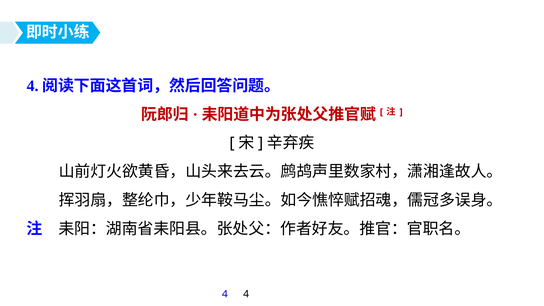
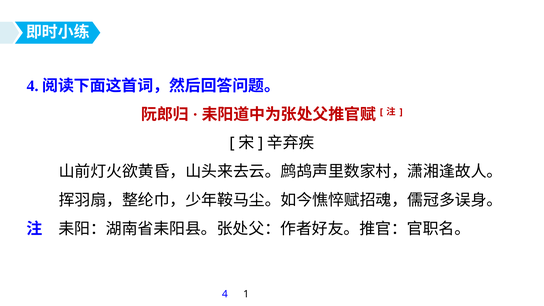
4 4: 4 -> 1
